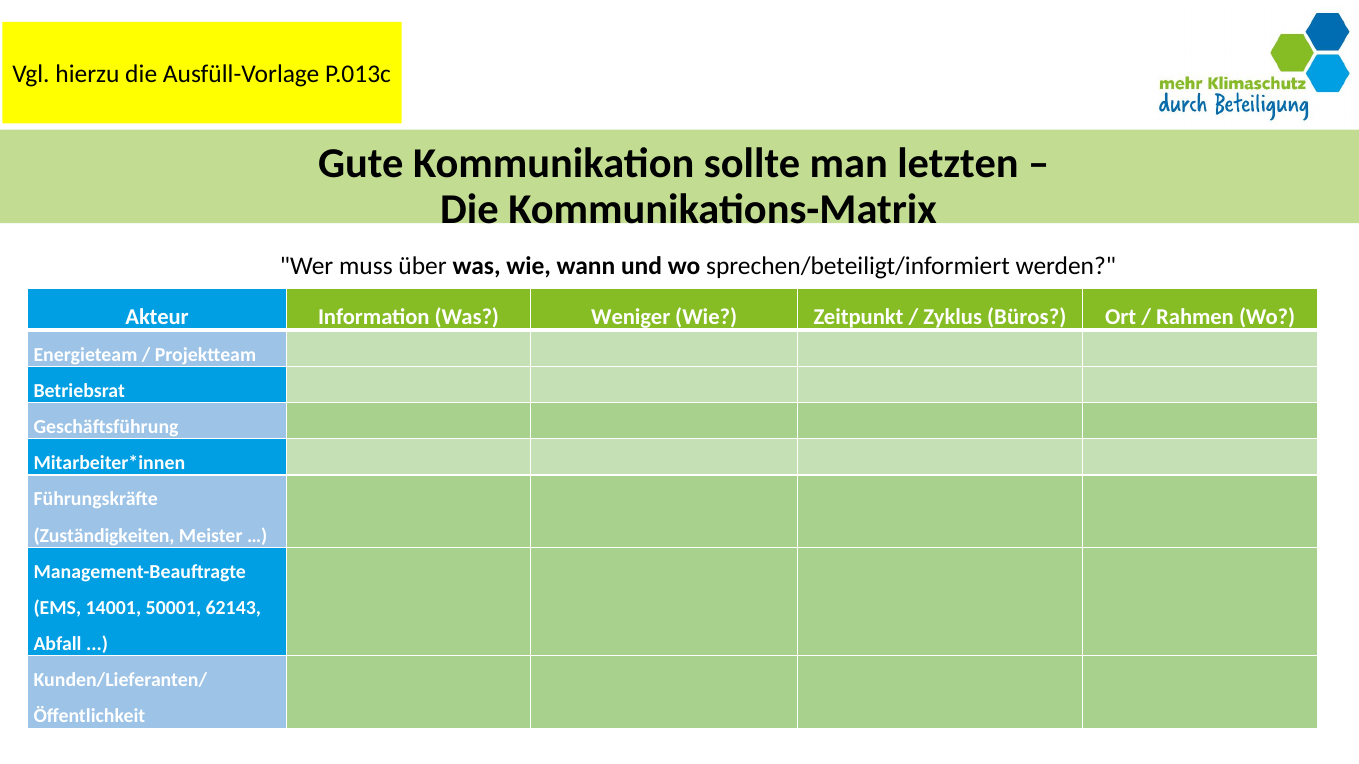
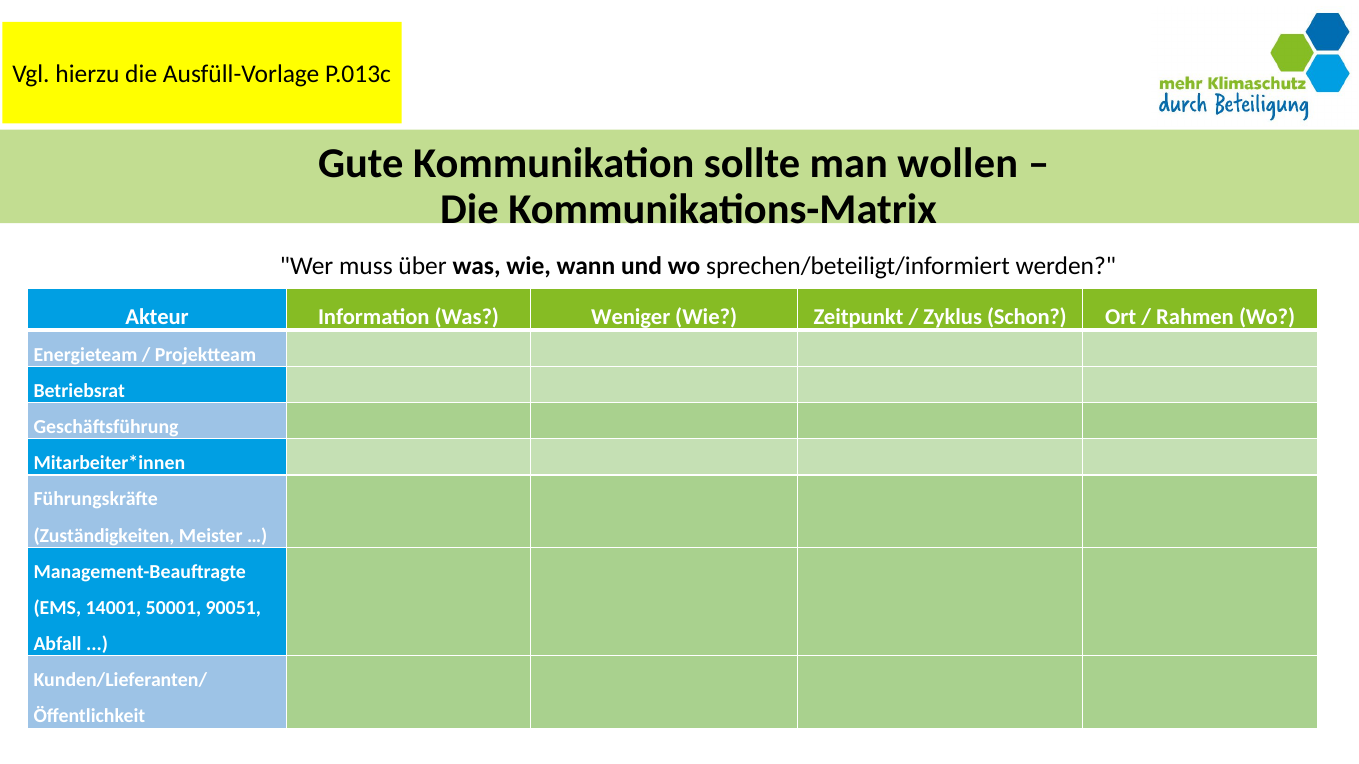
letzten: letzten -> wollen
Büros: Büros -> Schon
62143: 62143 -> 90051
